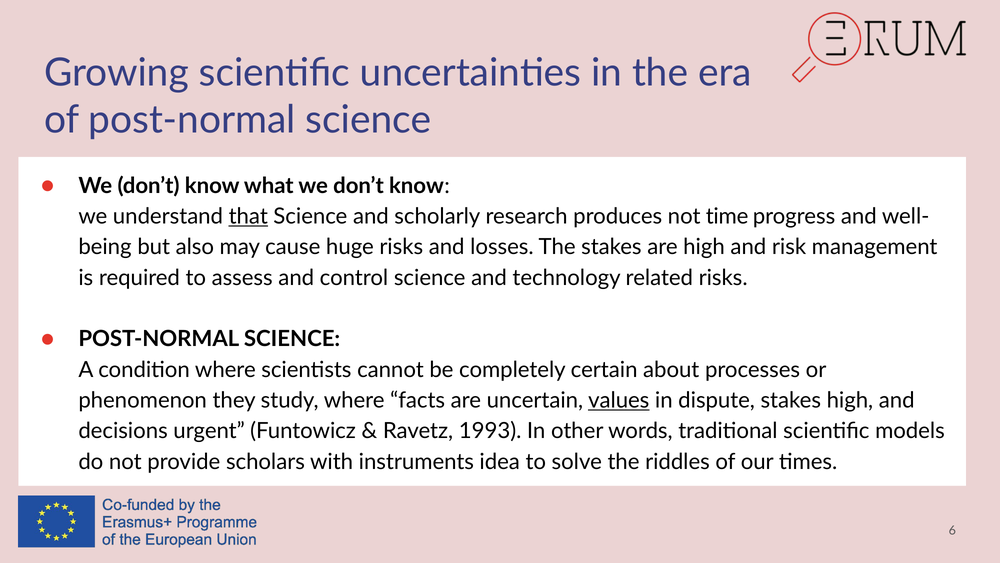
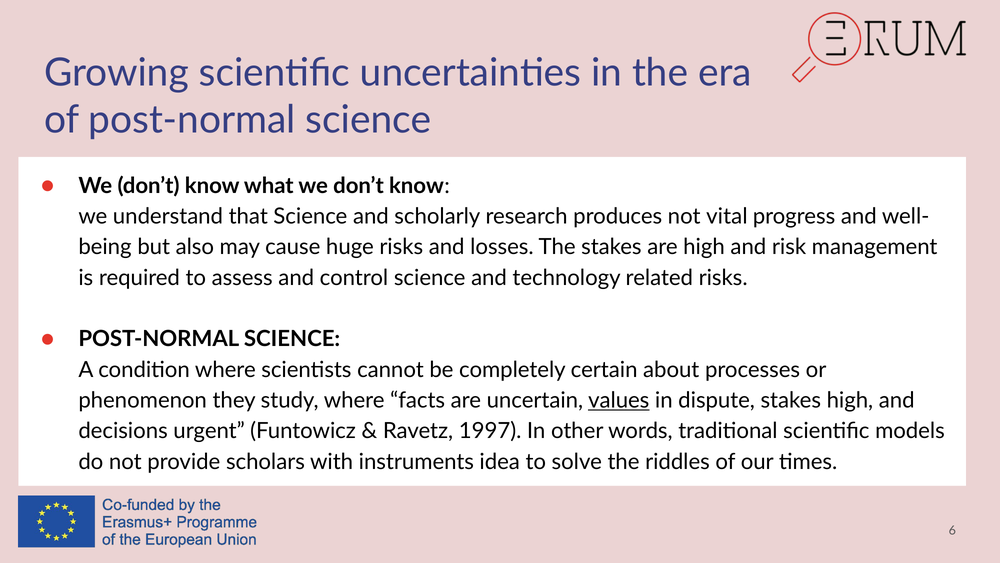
that underline: present -> none
time: time -> vital
1993: 1993 -> 1997
